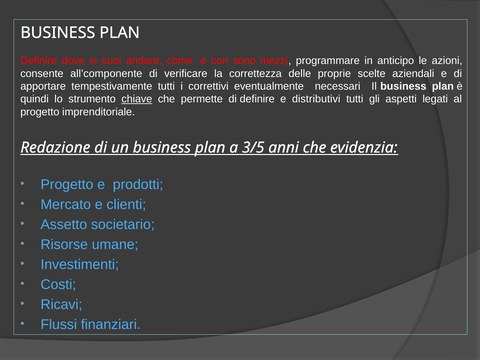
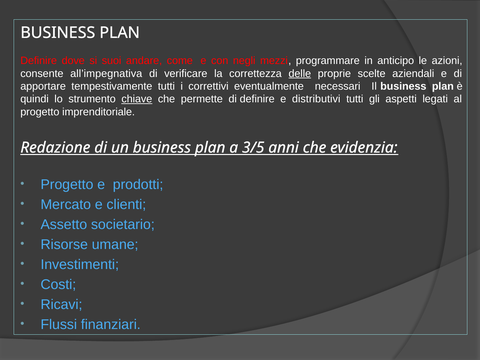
sono: sono -> negli
all’componente: all’componente -> all’impegnativa
delle underline: none -> present
